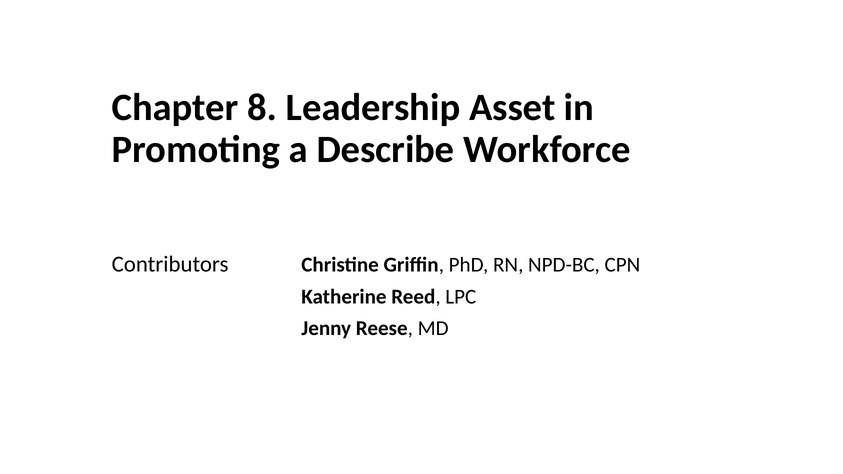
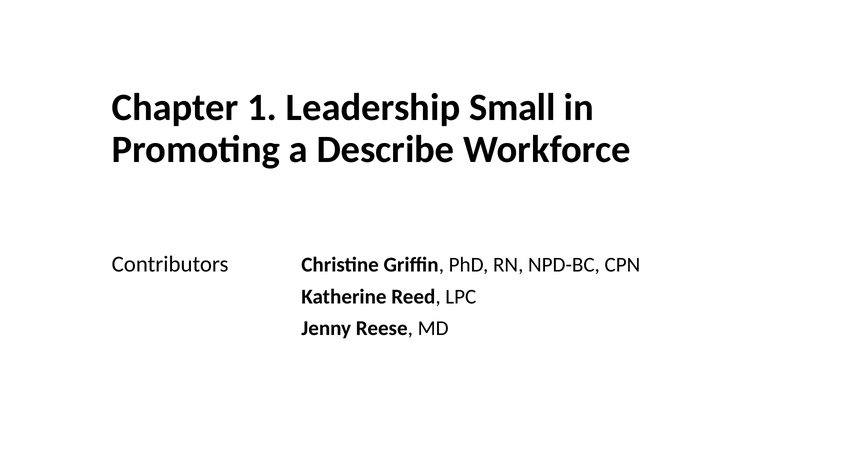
8: 8 -> 1
Asset: Asset -> Small
